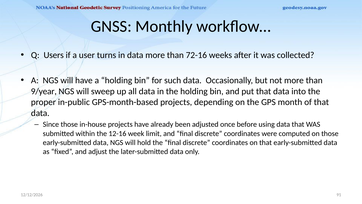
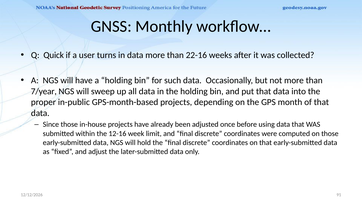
Users: Users -> Quick
72-16: 72-16 -> 22-16
9/year: 9/year -> 7/year
